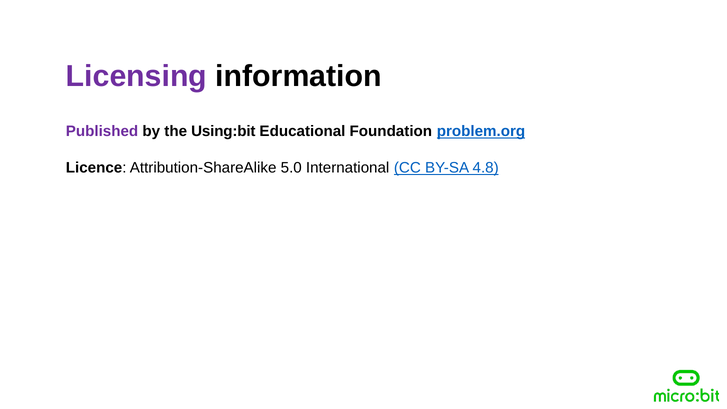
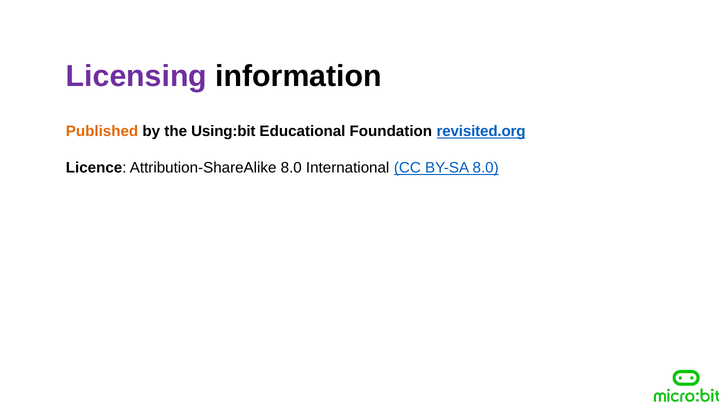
Published colour: purple -> orange
problem.org: problem.org -> revisited.org
Attribution-ShareAlike 5.0: 5.0 -> 8.0
BY-SA 4.8: 4.8 -> 8.0
